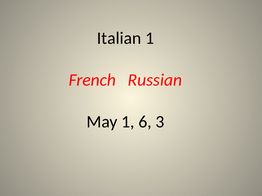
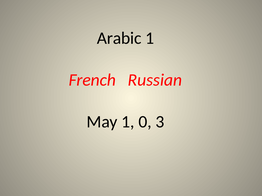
Italian: Italian -> Arabic
6: 6 -> 0
